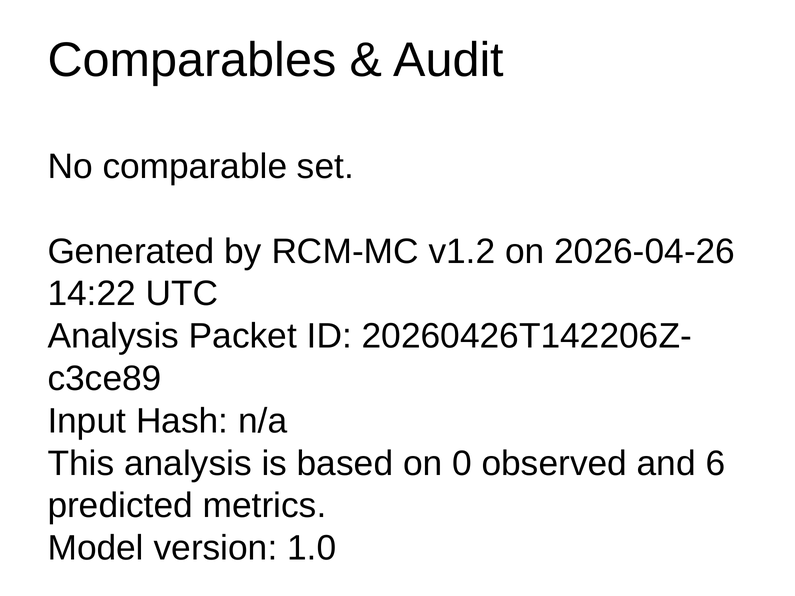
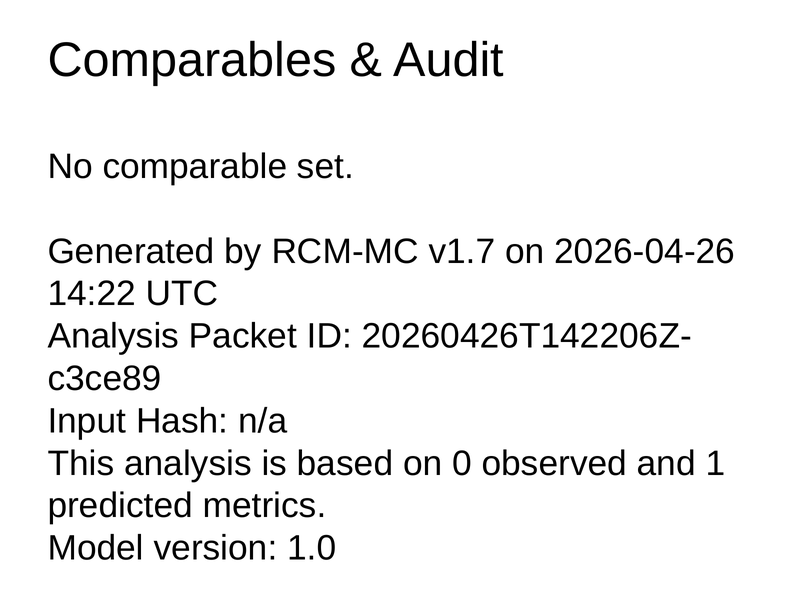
v1.2: v1.2 -> v1.7
6: 6 -> 1
